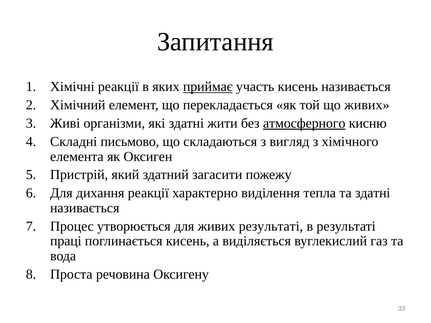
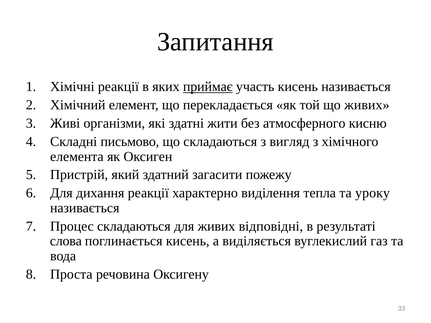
атмосферного underline: present -> none
та здатні: здатні -> уроку
Процес утворюється: утворюється -> складаються
живих результаті: результаті -> відповідні
праці: праці -> слова
